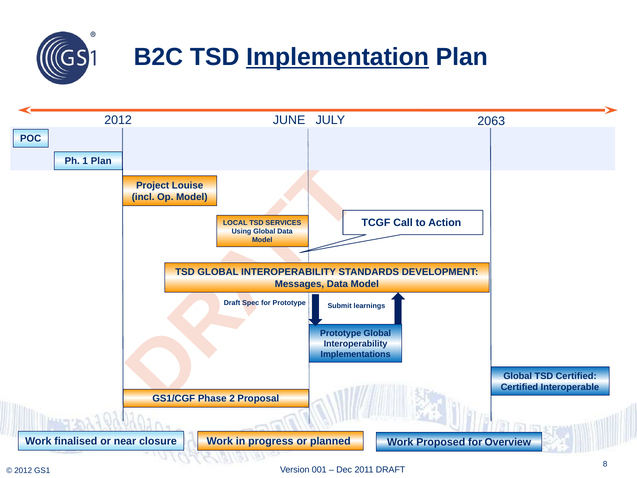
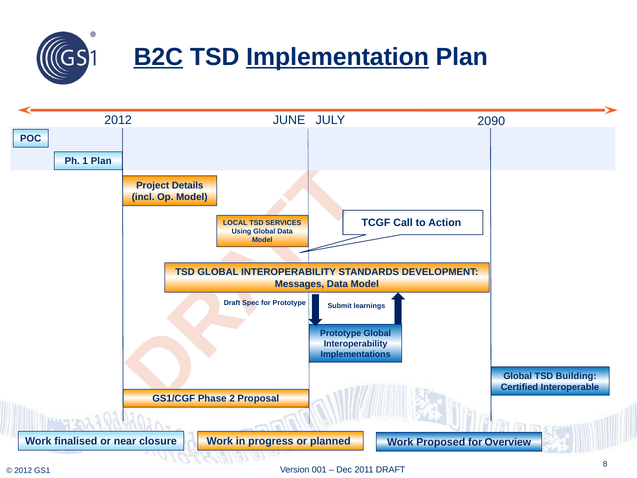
B2C underline: none -> present
2063: 2063 -> 2090
Louise: Louise -> Details
TSD Certified: Certified -> Building
